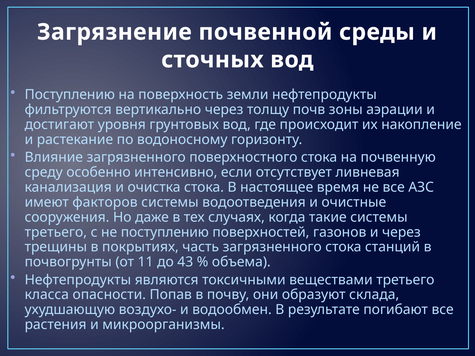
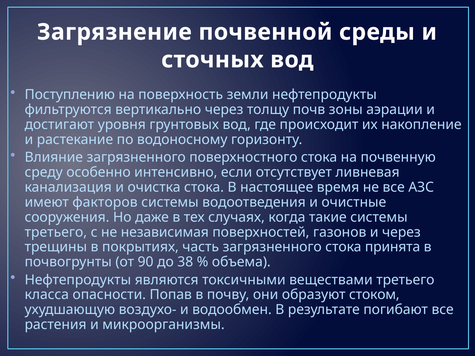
не поступлению: поступлению -> независимая
станций: станций -> принята
11: 11 -> 90
43: 43 -> 38
склада: склада -> стоком
